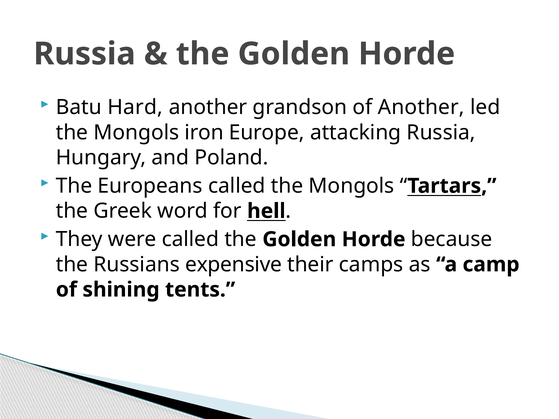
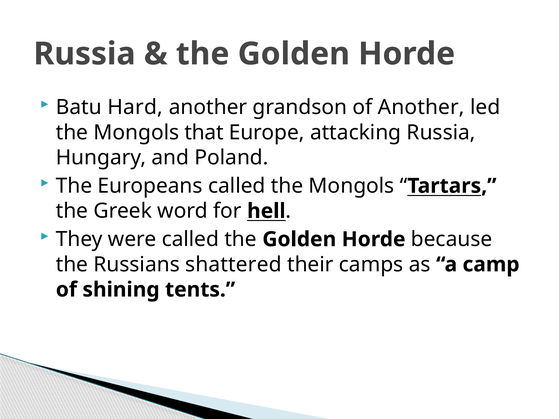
iron: iron -> that
expensive: expensive -> shattered
